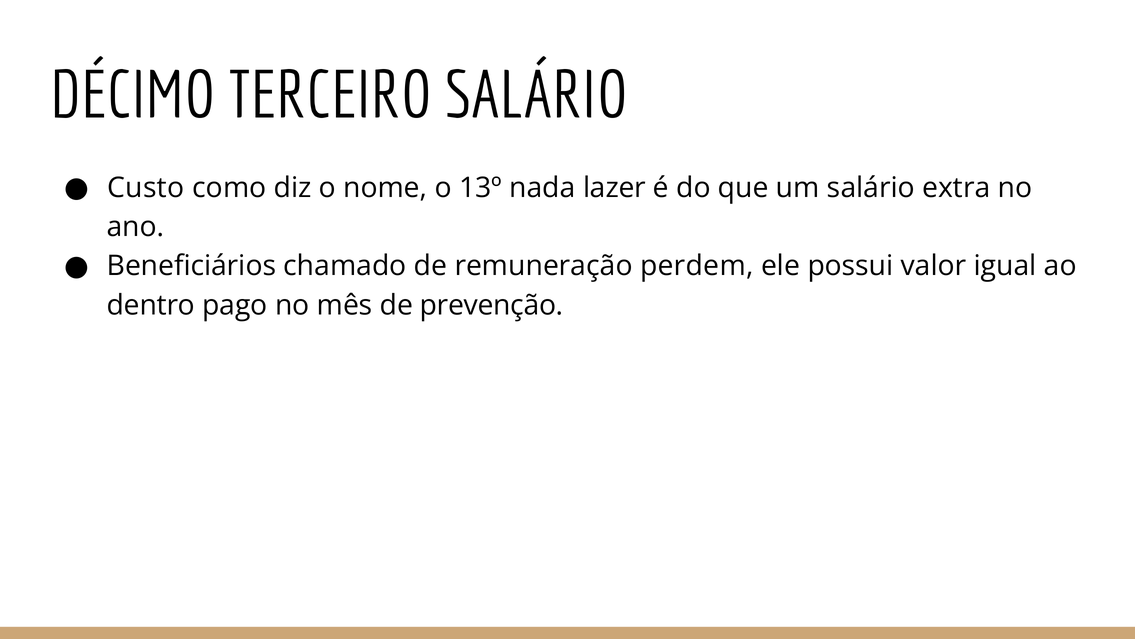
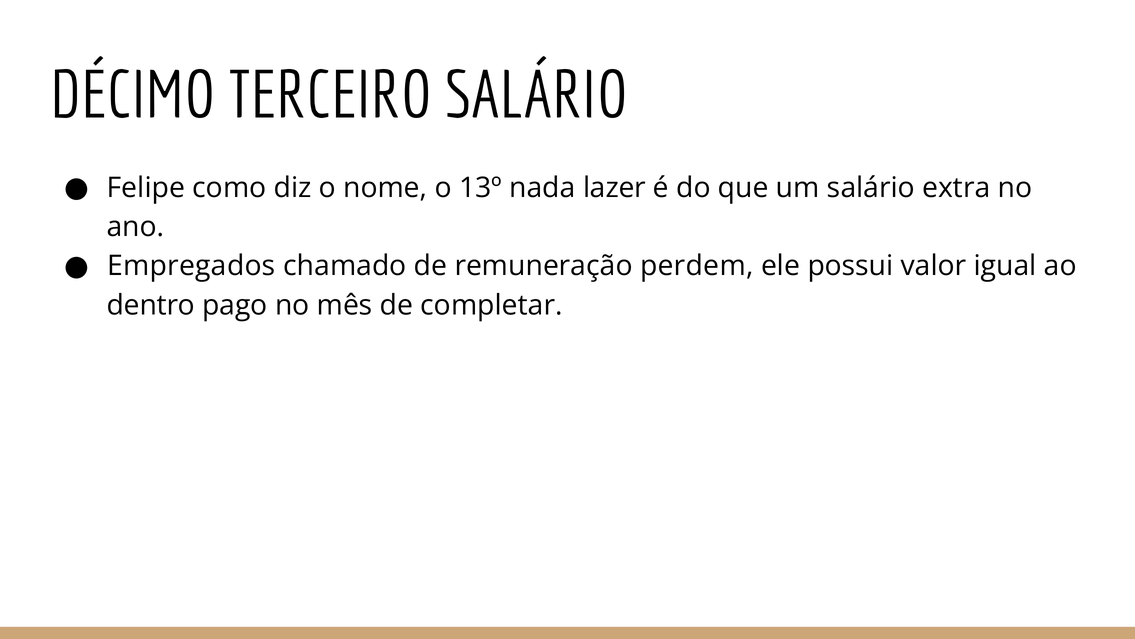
Custo: Custo -> Felipe
Beneficiários: Beneficiários -> Empregados
prevenção: prevenção -> completar
